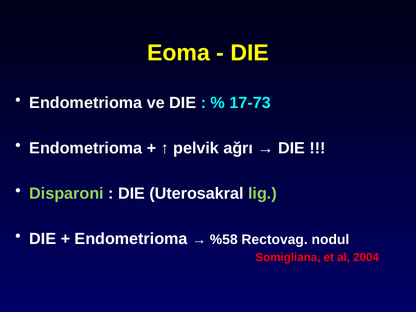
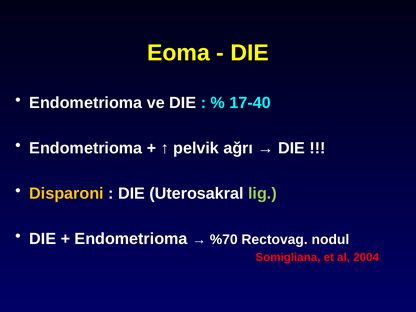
17-73: 17-73 -> 17-40
Disparoni colour: light green -> yellow
%58: %58 -> %70
